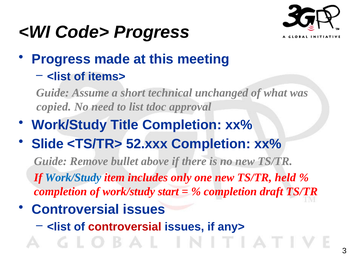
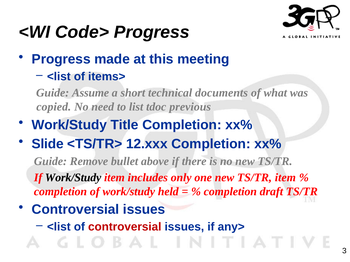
unchanged: unchanged -> documents
approval: approval -> previous
52.xxx: 52.xxx -> 12.xxx
Work/Study at (73, 178) colour: blue -> black
TS/TR held: held -> item
start: start -> held
